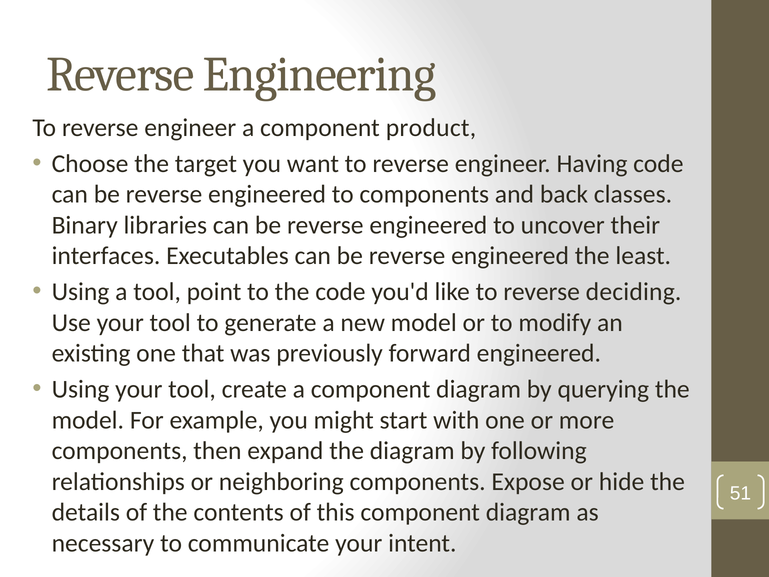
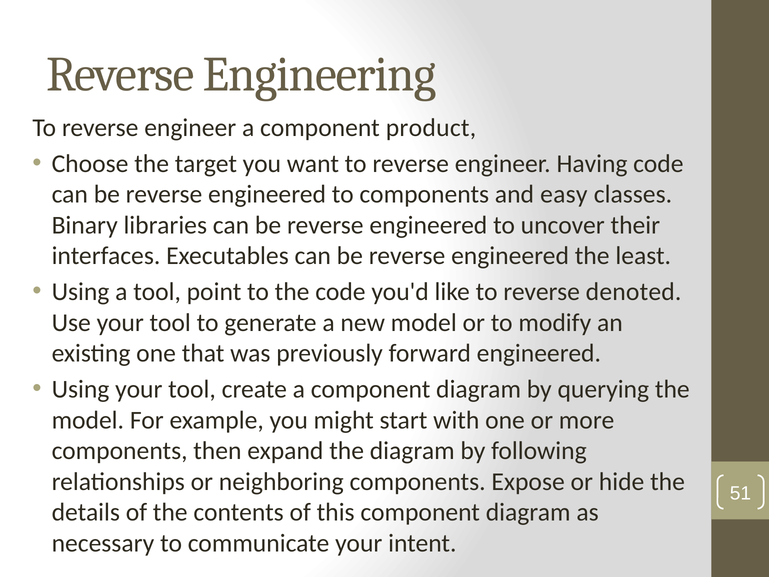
back: back -> easy
deciding: deciding -> denoted
